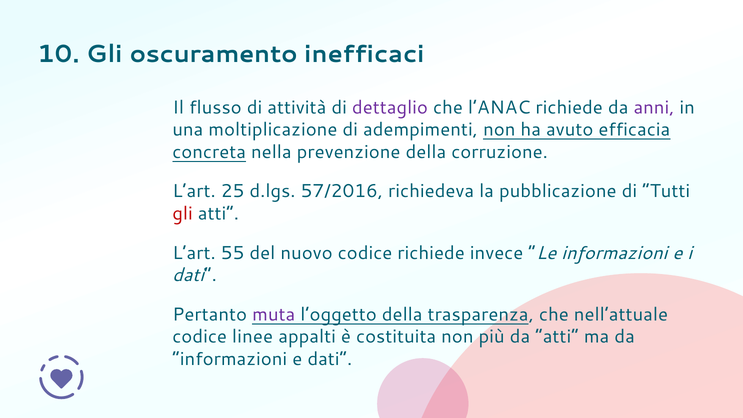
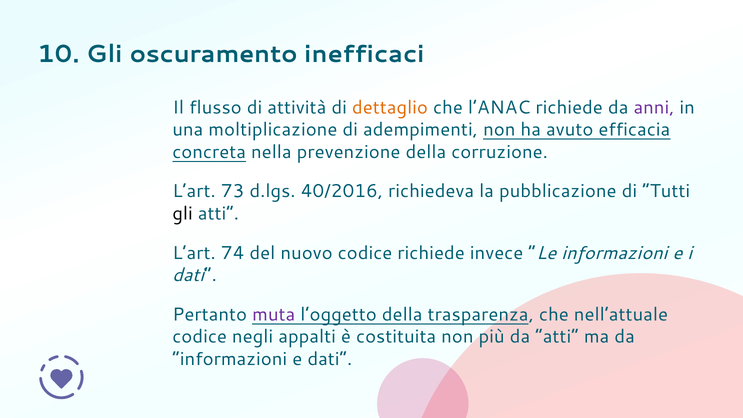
dettaglio colour: purple -> orange
25: 25 -> 73
57/2016: 57/2016 -> 40/2016
gli at (183, 214) colour: red -> black
55: 55 -> 74
linee: linee -> negli
